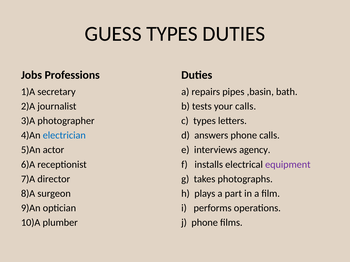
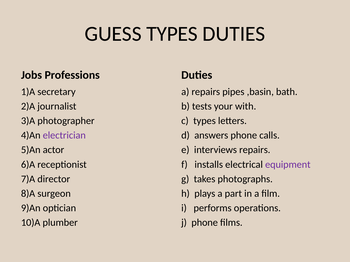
your calls: calls -> with
electrician colour: blue -> purple
interviews agency: agency -> repairs
